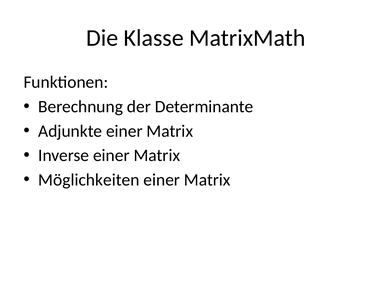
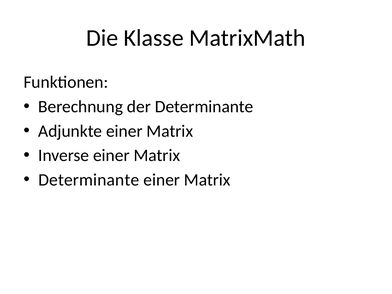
Möglichkeiten at (89, 180): Möglichkeiten -> Determinante
